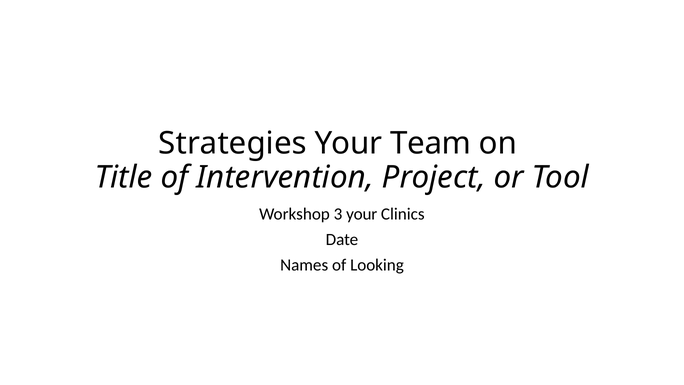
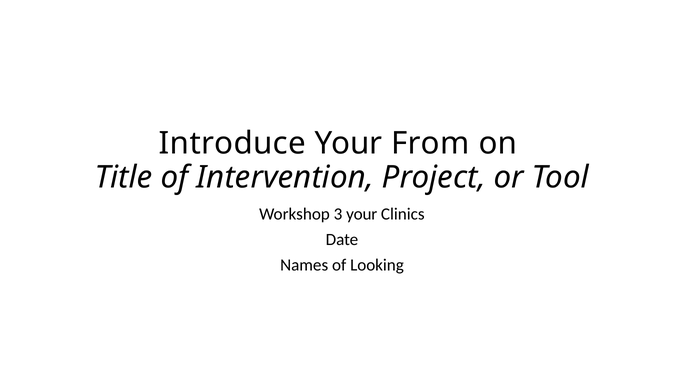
Strategies: Strategies -> Introduce
Team: Team -> From
